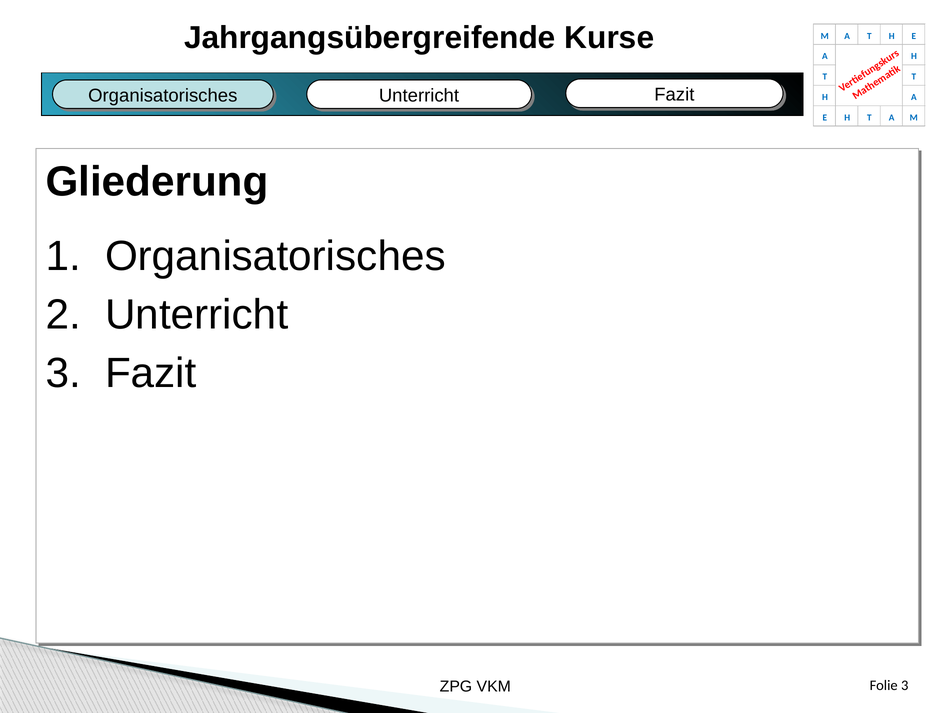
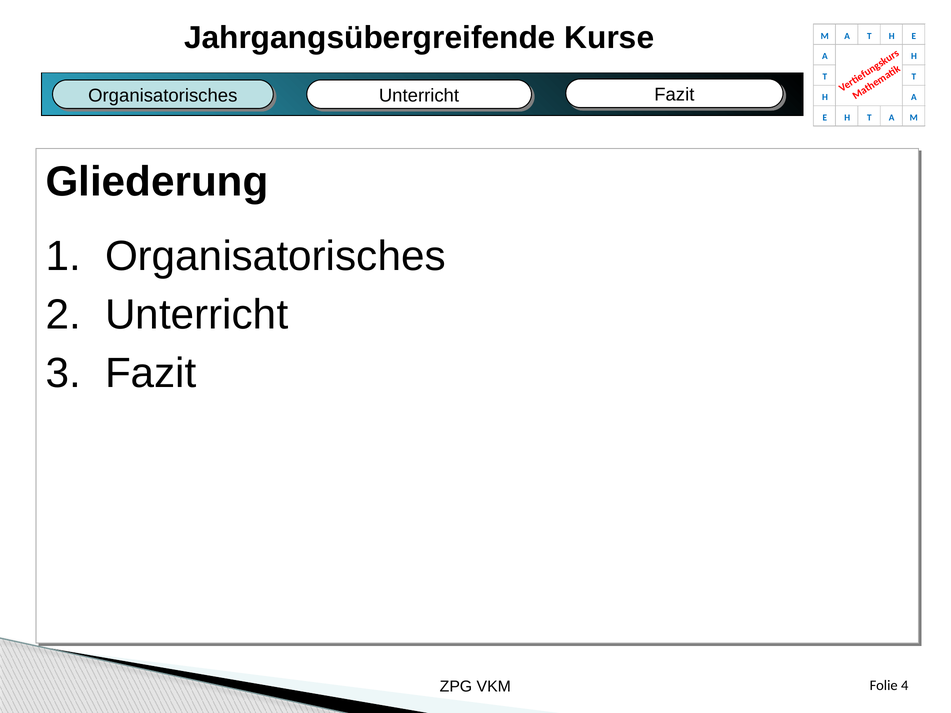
Folie 3: 3 -> 4
